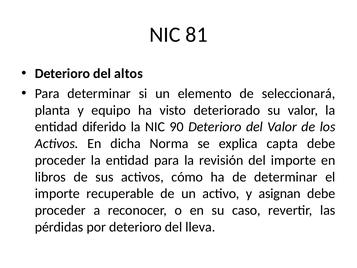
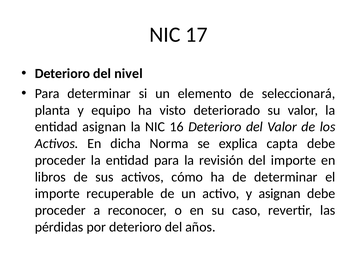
81: 81 -> 17
altos: altos -> nivel
entidad diferido: diferido -> asignan
90: 90 -> 16
lleva: lleva -> años
